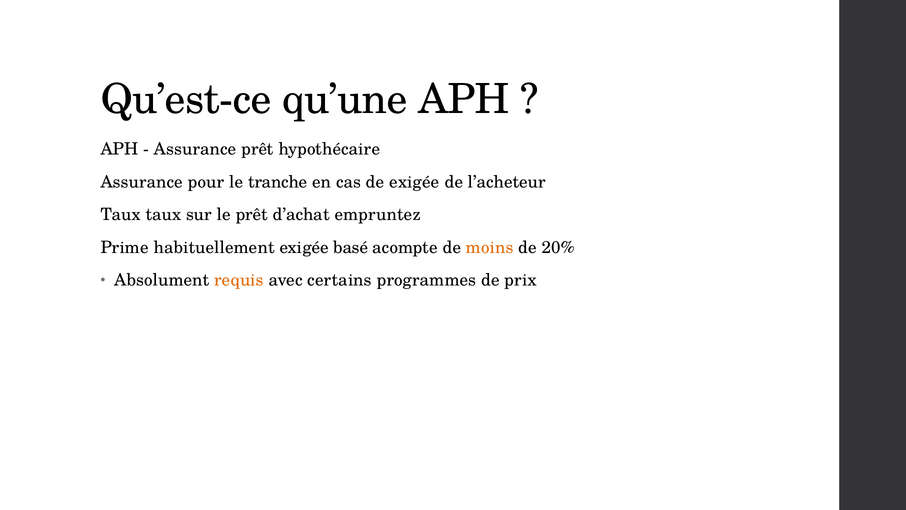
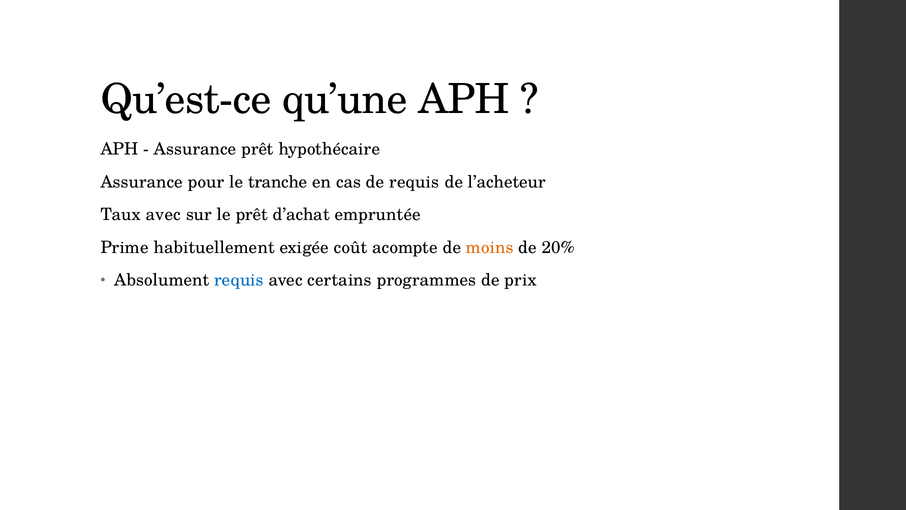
de exigée: exigée -> requis
Taux taux: taux -> avec
empruntez: empruntez -> empruntée
basé: basé -> coût
requis at (239, 280) colour: orange -> blue
